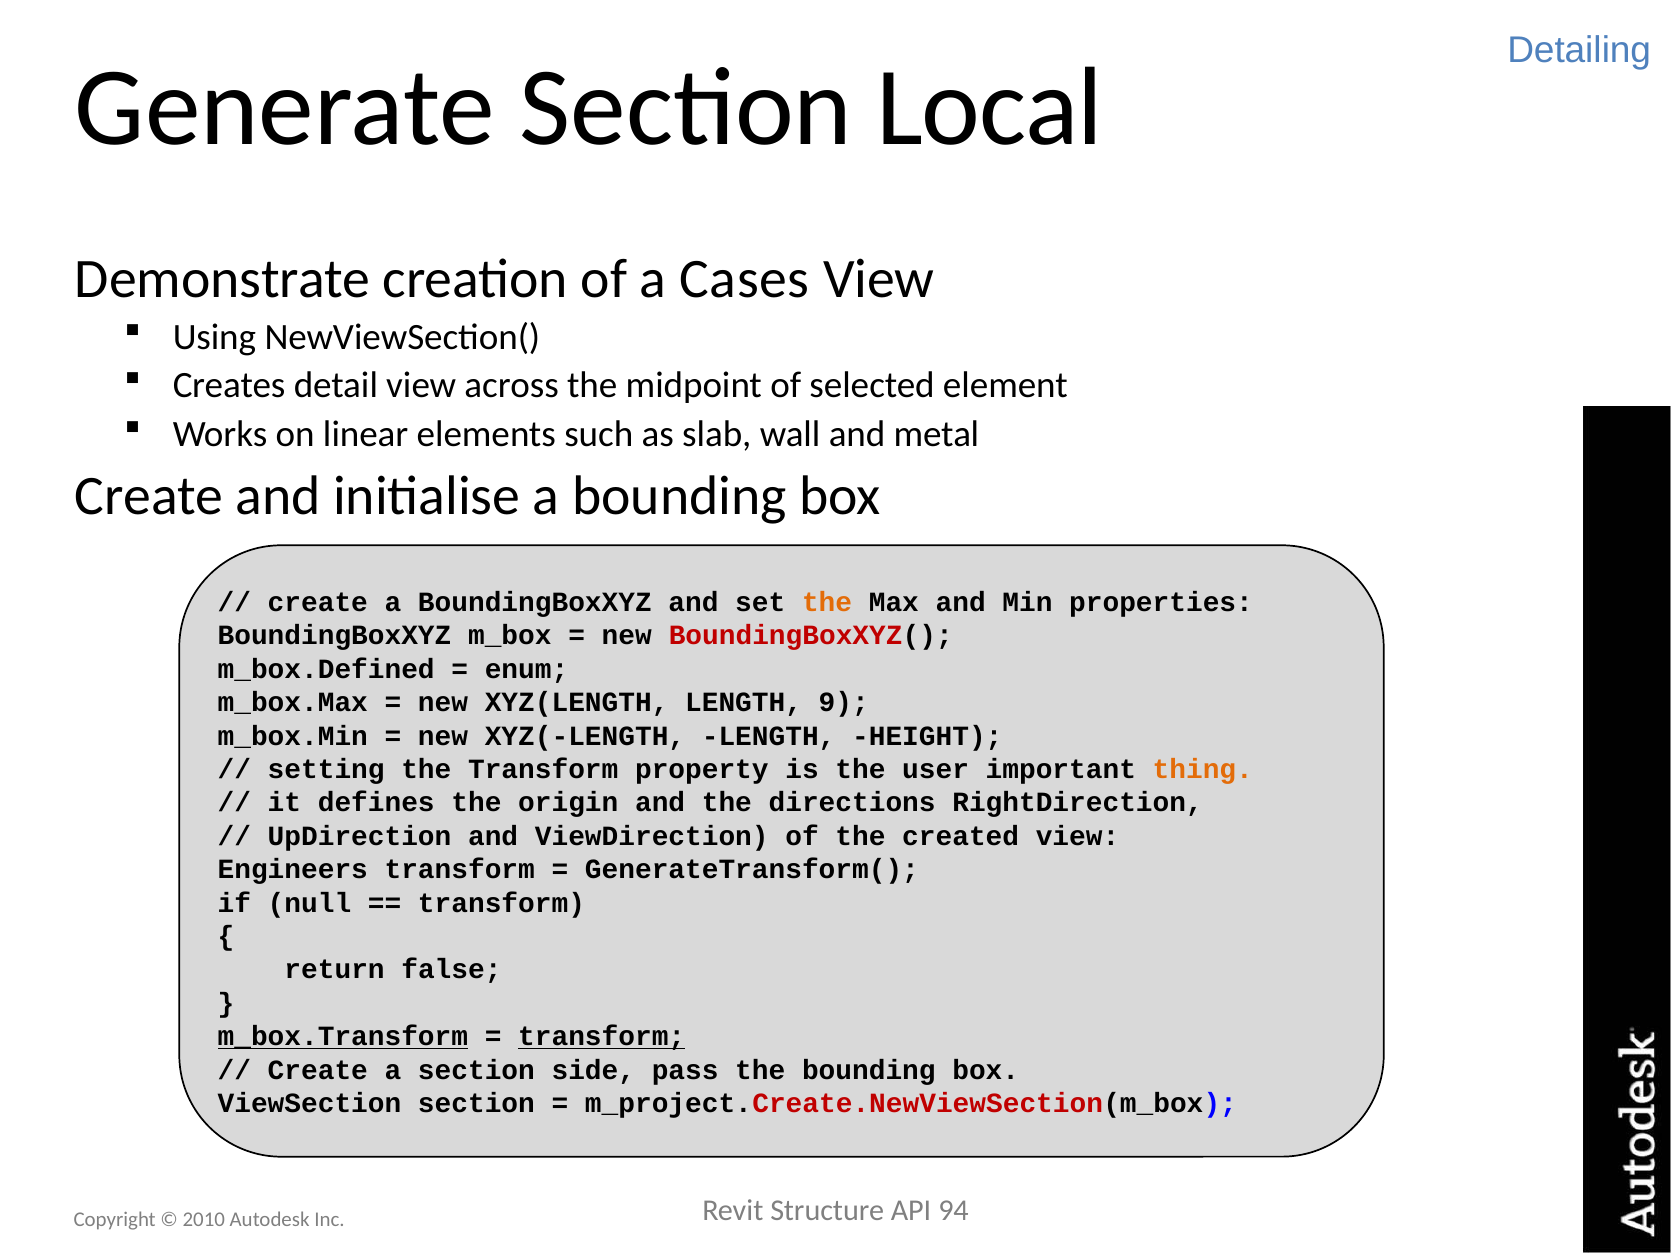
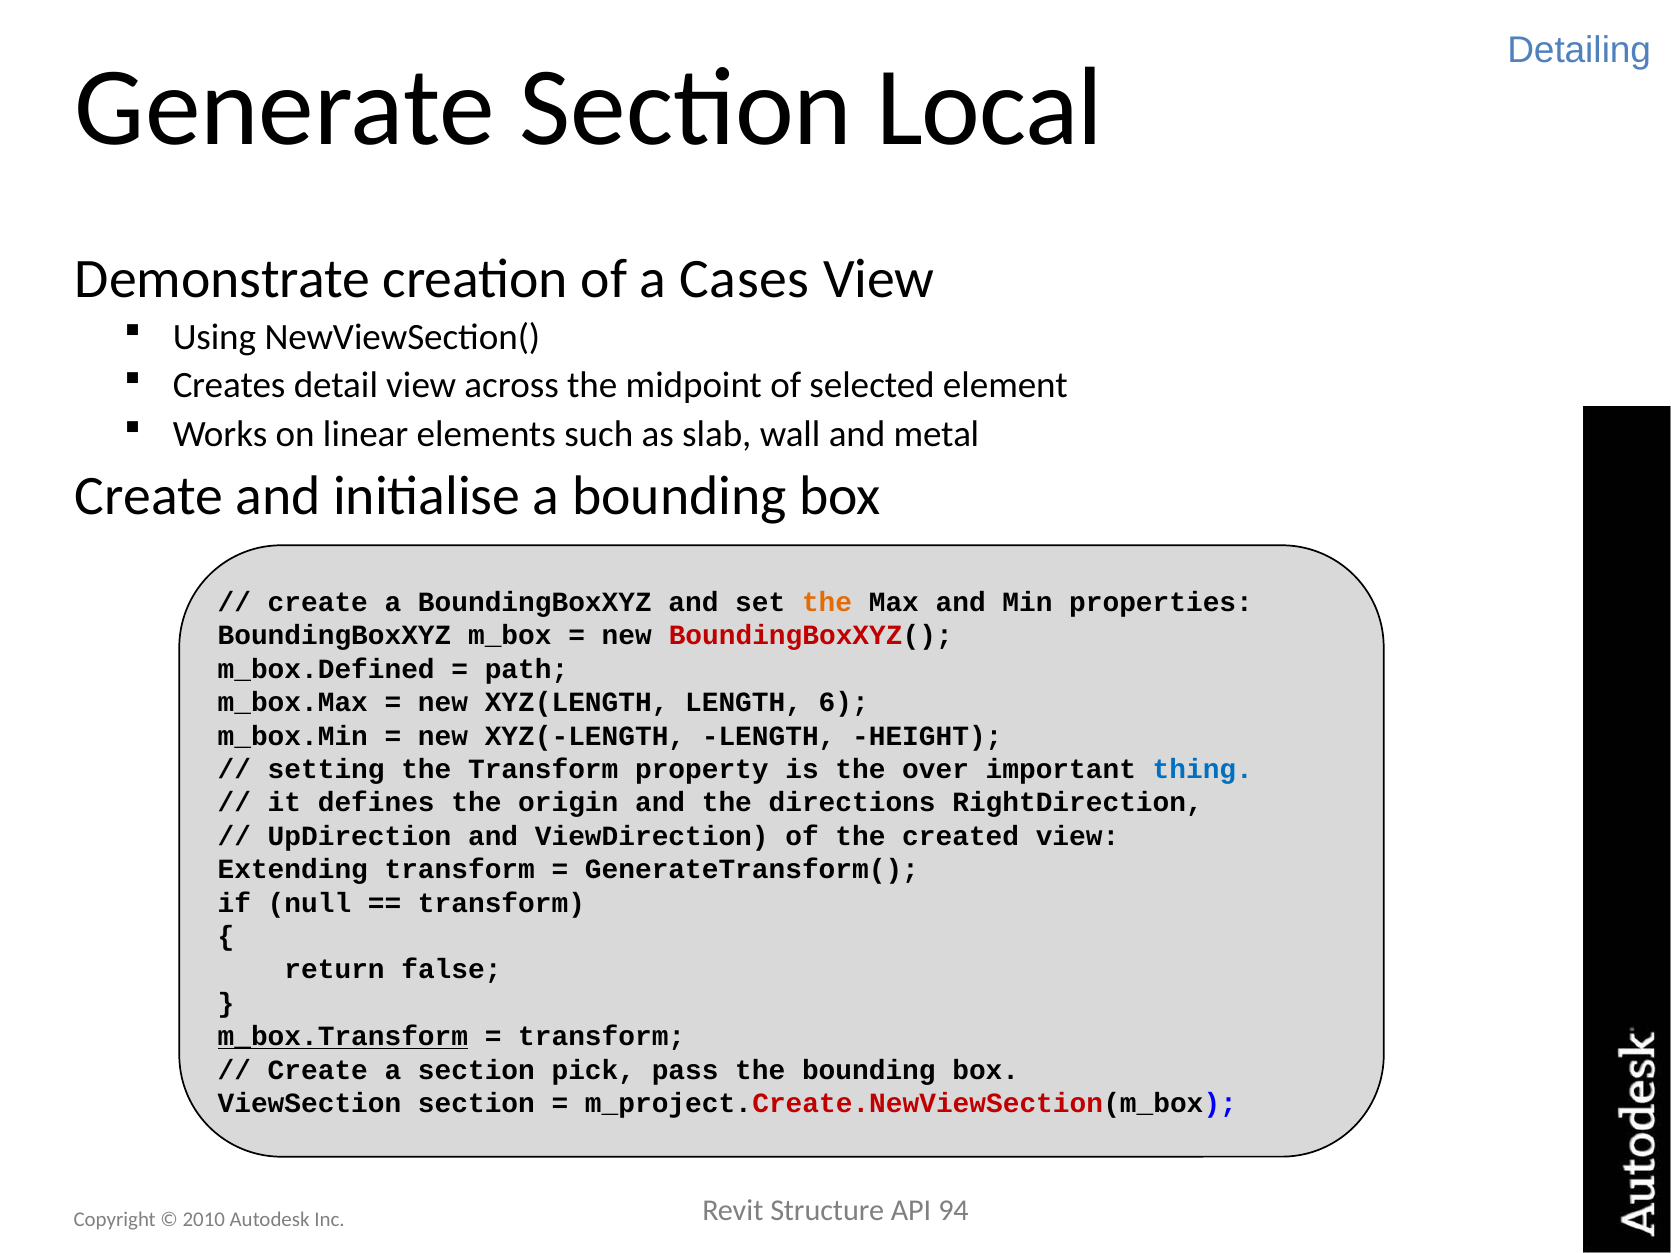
enum: enum -> path
9: 9 -> 6
user: user -> over
thing colour: orange -> blue
Engineers: Engineers -> Extending
transform at (602, 1037) underline: present -> none
side: side -> pick
